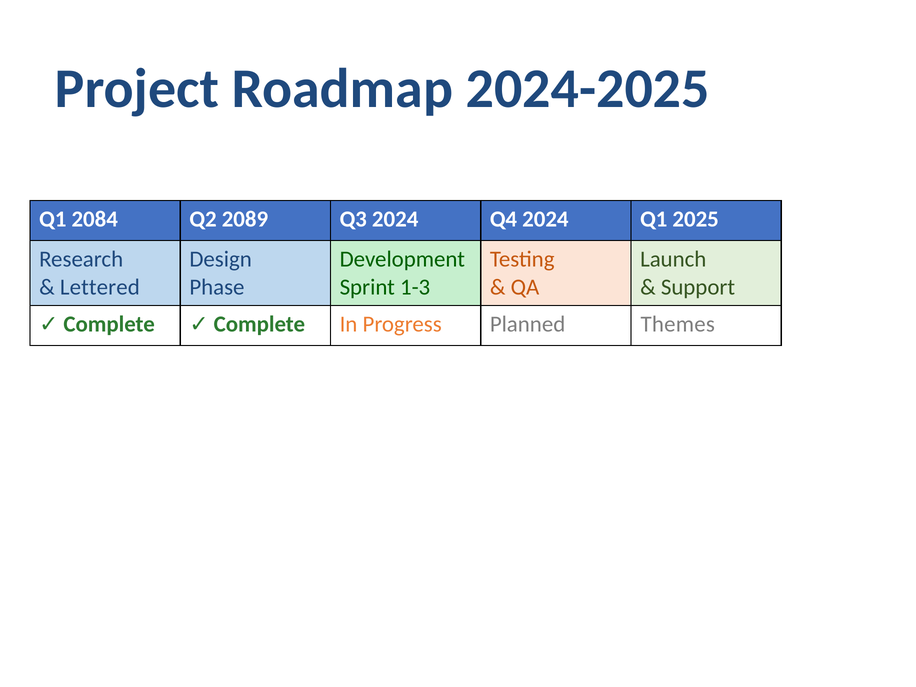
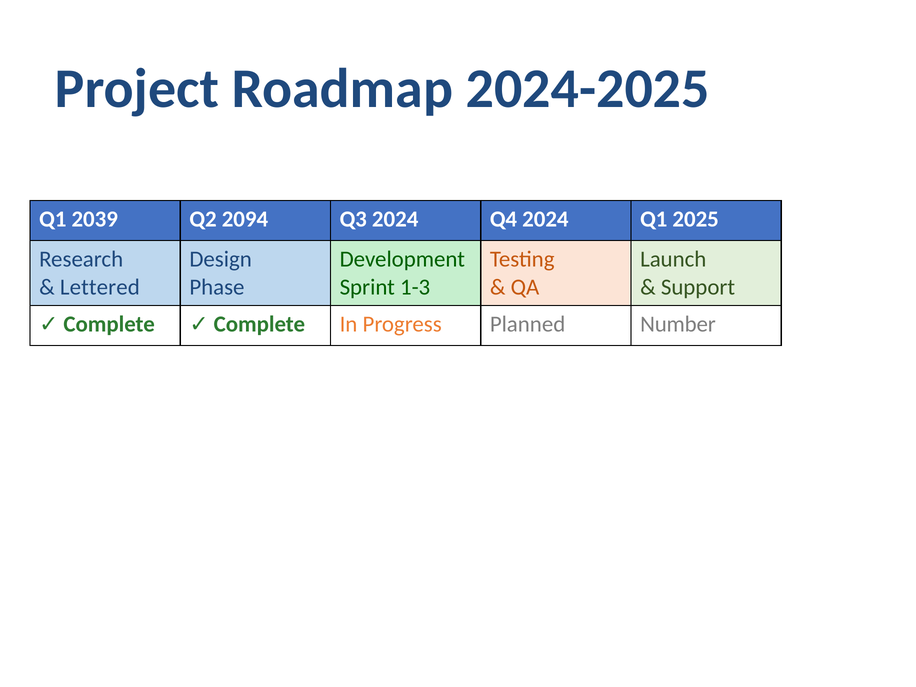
2084: 2084 -> 2039
2089: 2089 -> 2094
Themes: Themes -> Number
